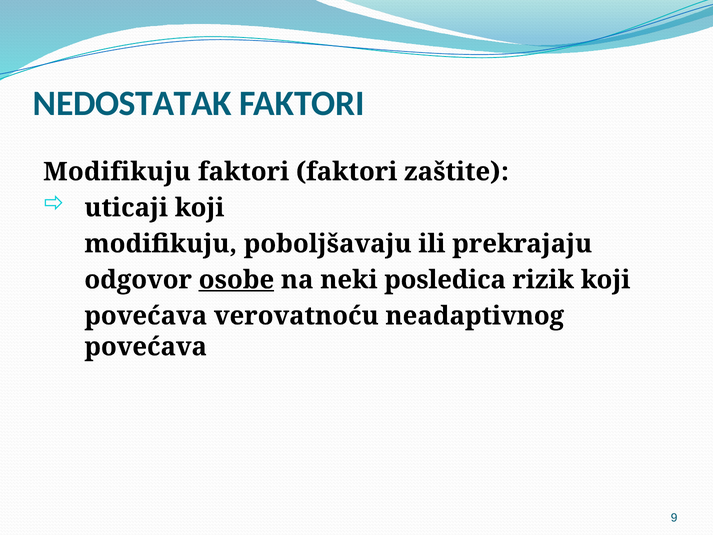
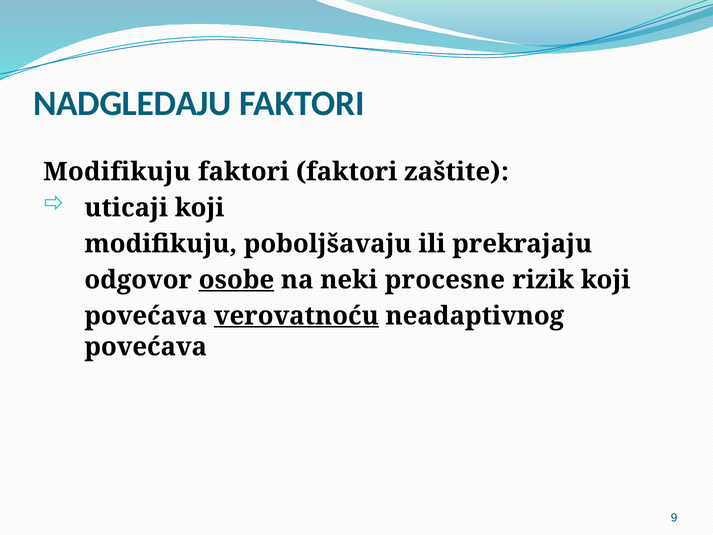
NEDOSTATAK: NEDOSTATAK -> NADGLEDAJU
posledica: posledica -> procesne
verovatnoću underline: none -> present
